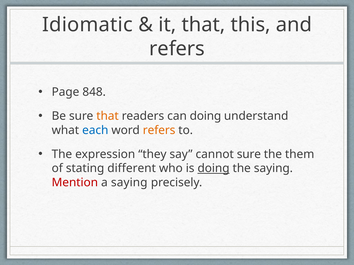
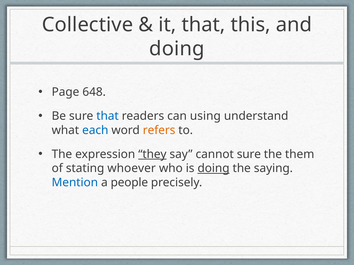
Idiomatic: Idiomatic -> Collective
refers at (177, 49): refers -> doing
848: 848 -> 648
that at (108, 116) colour: orange -> blue
can doing: doing -> using
they underline: none -> present
different: different -> whoever
Mention colour: red -> blue
a saying: saying -> people
